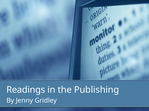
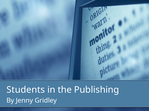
Readings: Readings -> Students
